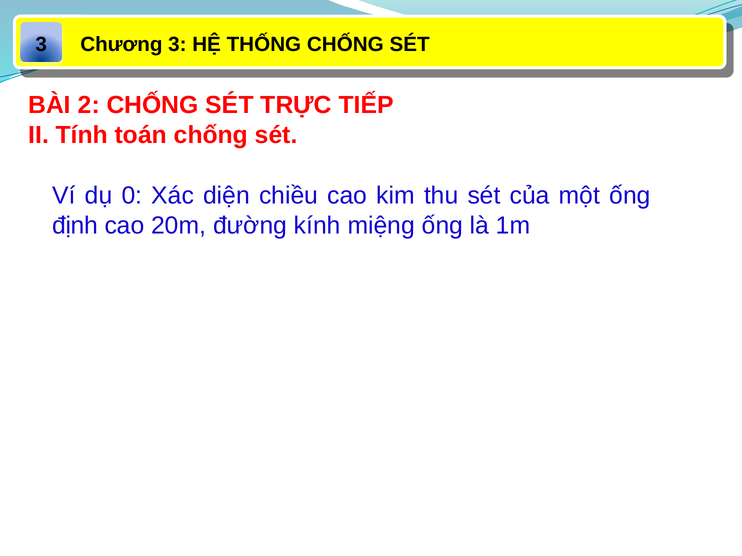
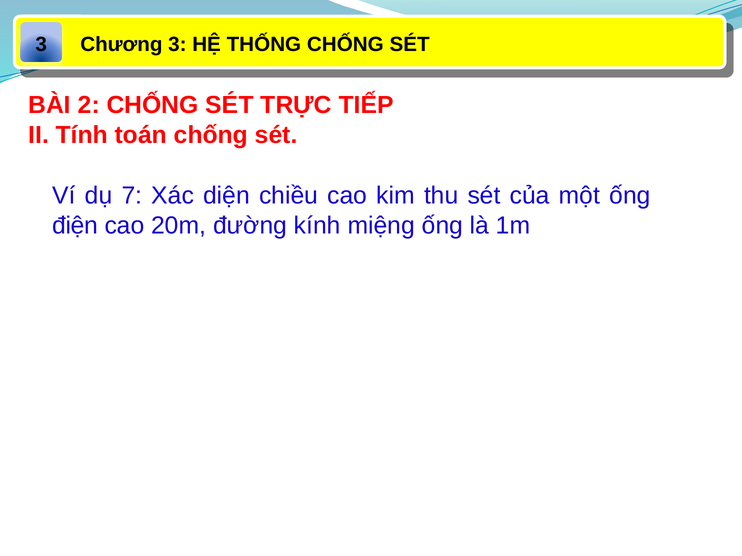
0: 0 -> 7
định: định -> điện
